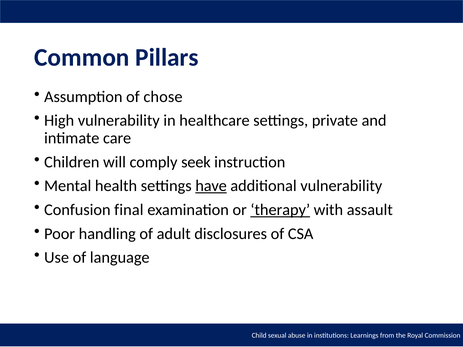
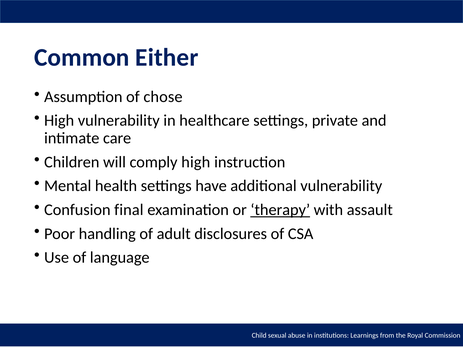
Pillars: Pillars -> Either
comply seek: seek -> high
have underline: present -> none
